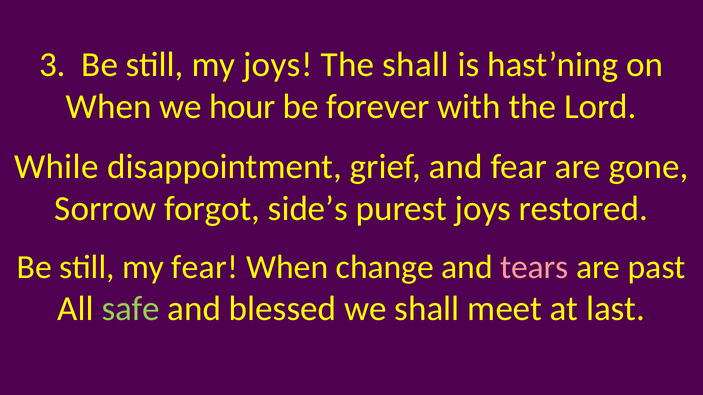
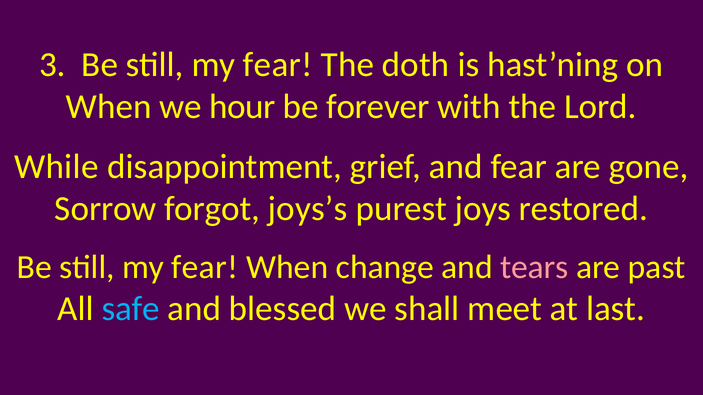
joys at (278, 65): joys -> fear
The shall: shall -> doth
side’s: side’s -> joys’s
safe colour: light green -> light blue
